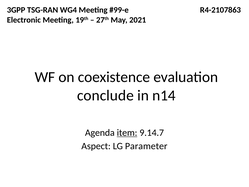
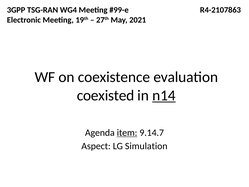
conclude: conclude -> coexisted
n14 underline: none -> present
Parameter: Parameter -> Simulation
